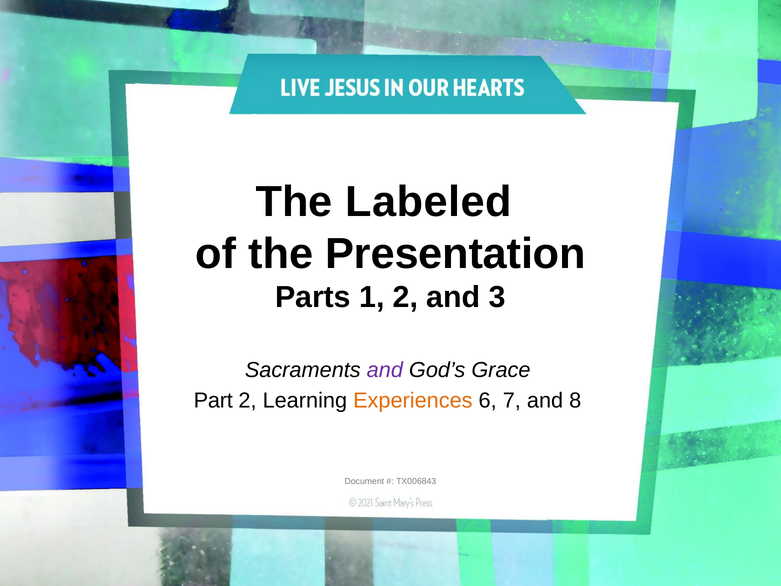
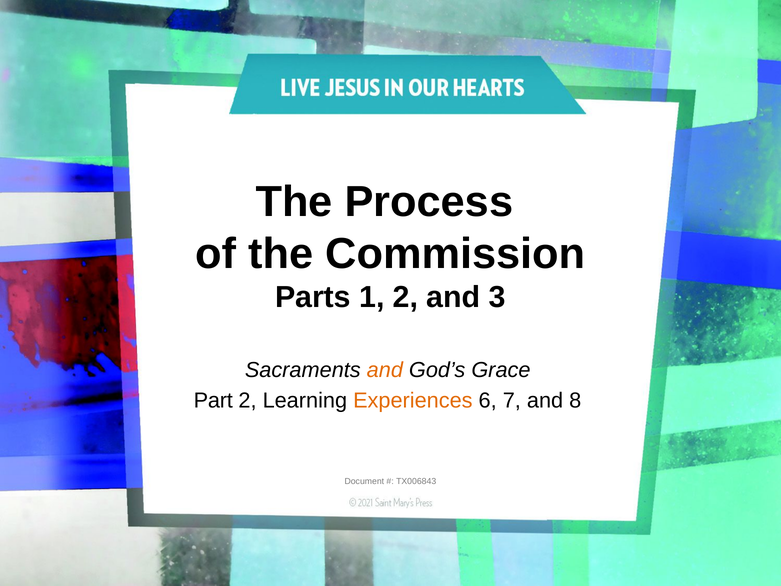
Labeled: Labeled -> Process
Presentation: Presentation -> Commission
and at (385, 370) colour: purple -> orange
